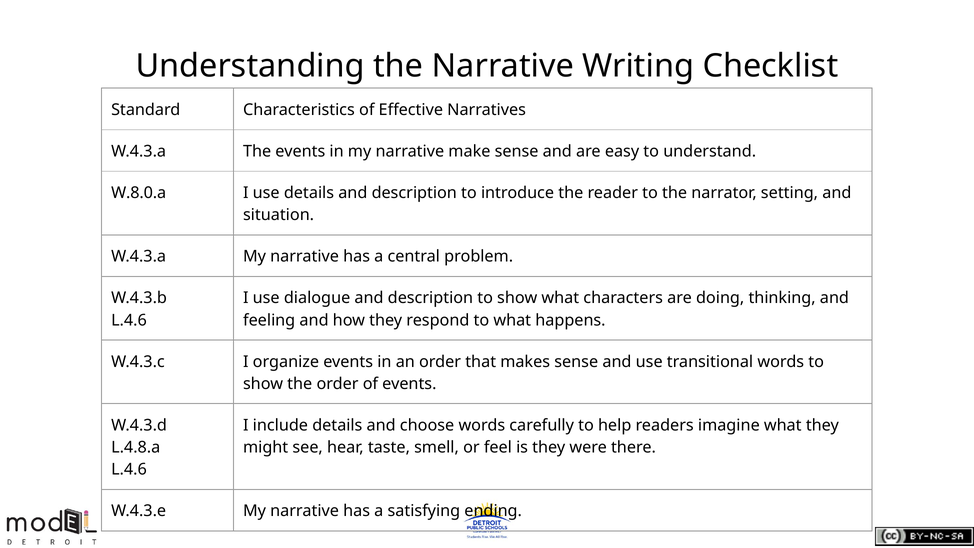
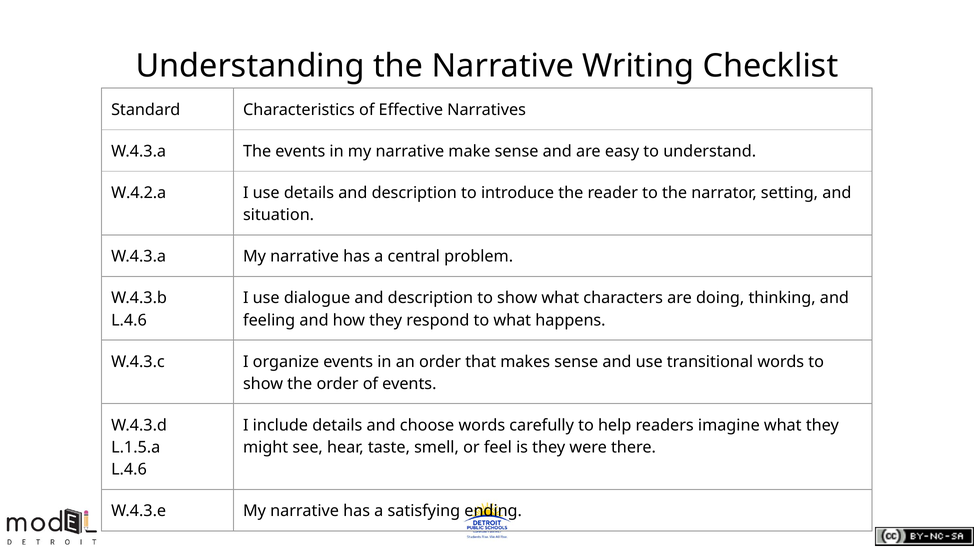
W.8.0.a: W.8.0.a -> W.4.2.a
L.4.8.a: L.4.8.a -> L.1.5.a
